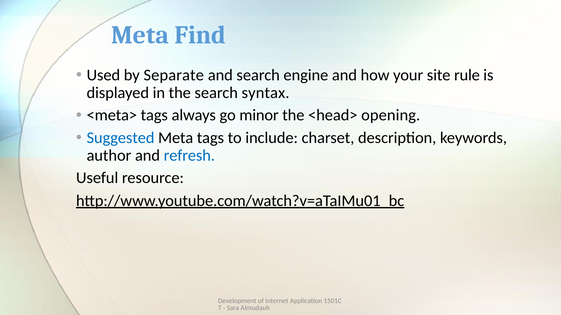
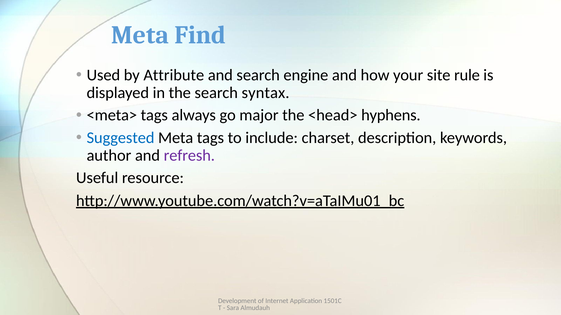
Separate: Separate -> Attribute
minor: minor -> major
opening: opening -> hyphens
refresh colour: blue -> purple
